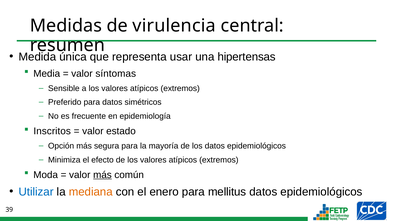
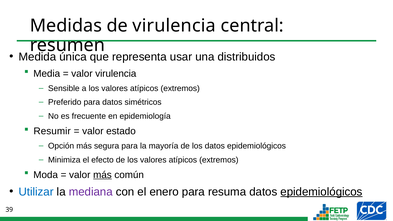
hipertensas: hipertensas -> distribuidos
valor síntomas: síntomas -> virulencia
Inscritos: Inscritos -> Resumir
mediana colour: orange -> purple
mellitus: mellitus -> resuma
epidemiológicos at (321, 192) underline: none -> present
